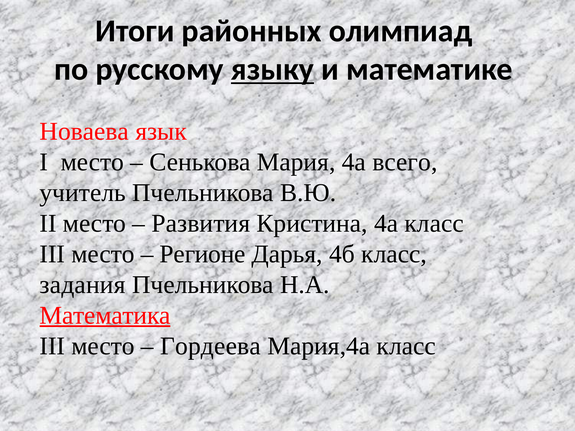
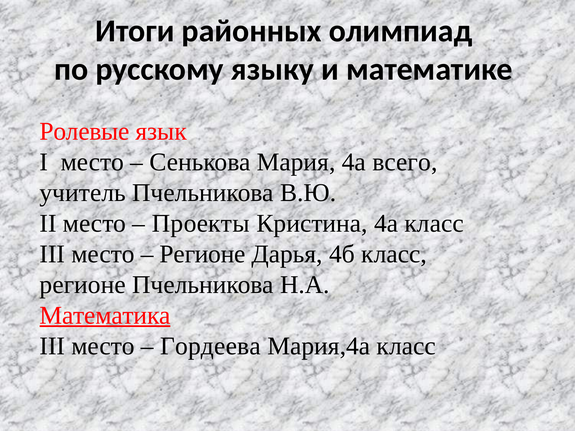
языку underline: present -> none
Новаева: Новаева -> Ролевые
Развития: Развития -> Проекты
задания at (83, 285): задания -> регионе
